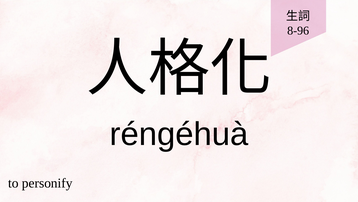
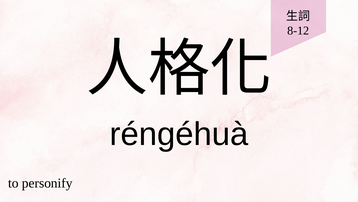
8-96: 8-96 -> 8-12
